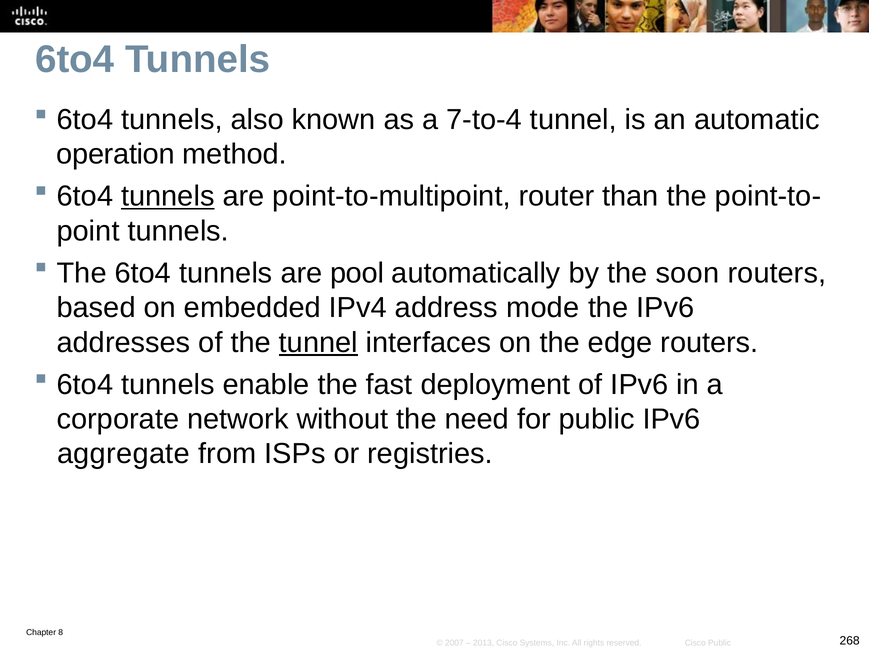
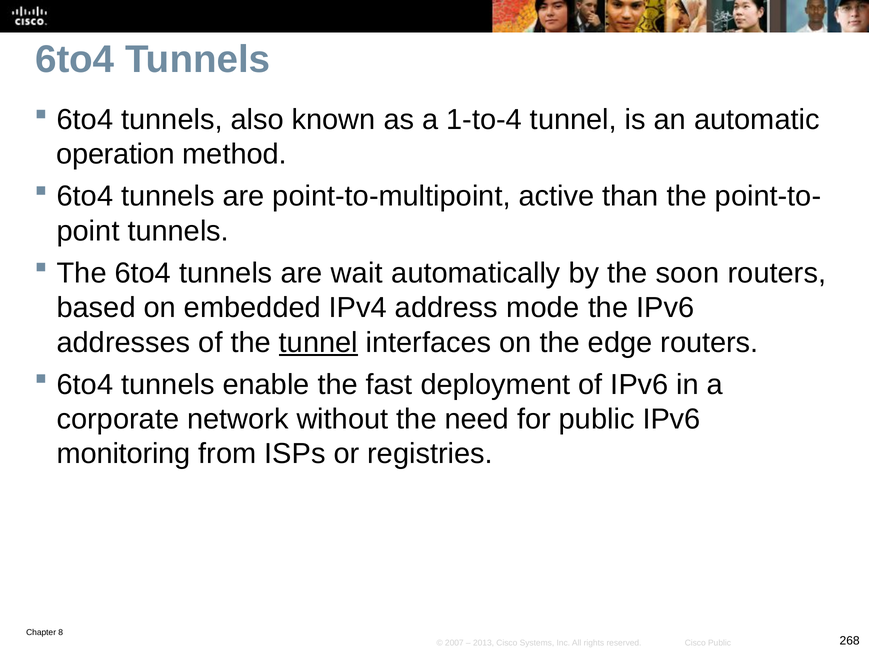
7-to-4: 7-to-4 -> 1-to-4
tunnels at (168, 197) underline: present -> none
router: router -> active
pool: pool -> wait
aggregate: aggregate -> monitoring
